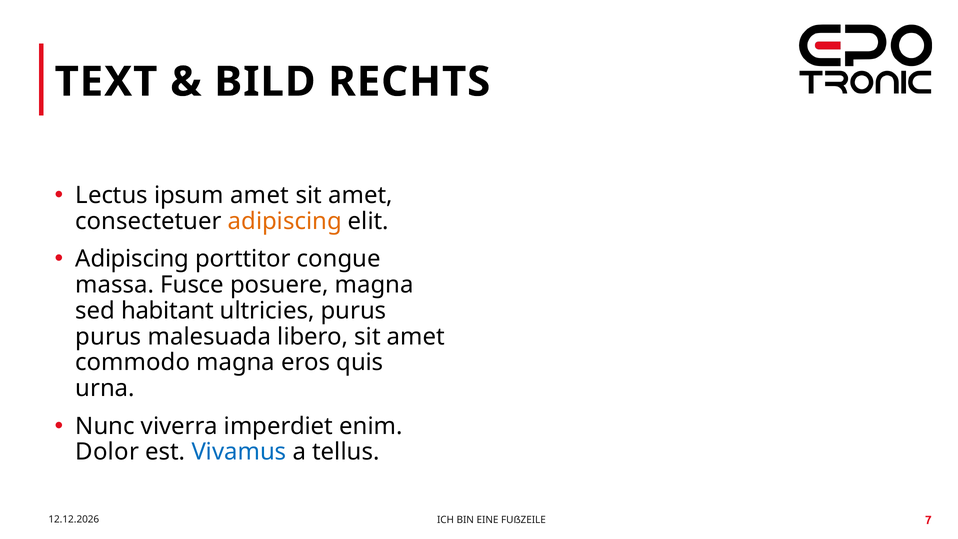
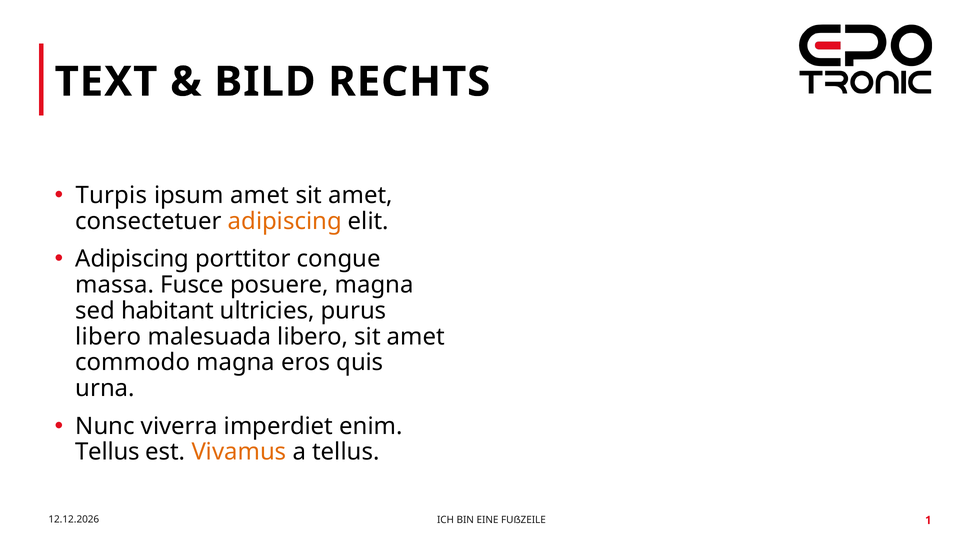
Lectus: Lectus -> Turpis
purus at (108, 337): purus -> libero
Dolor at (107, 452): Dolor -> Tellus
Vivamus colour: blue -> orange
7: 7 -> 1
